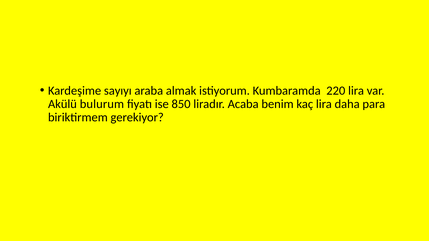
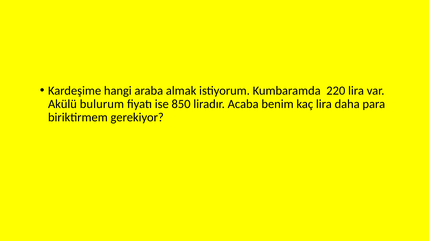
sayıyı: sayıyı -> hangi
